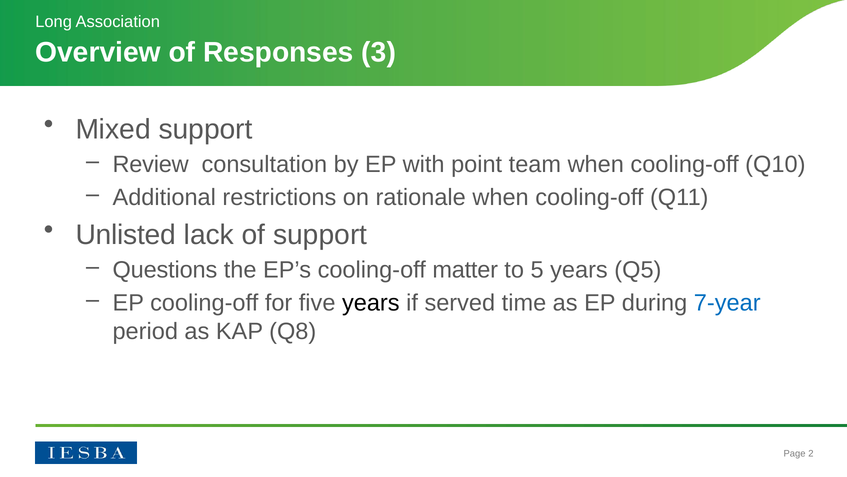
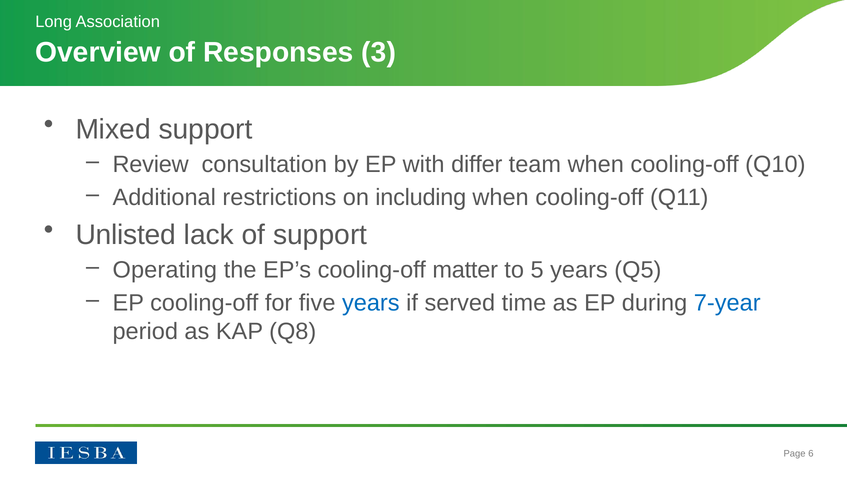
point: point -> differ
rationale: rationale -> including
Questions: Questions -> Operating
years at (371, 303) colour: black -> blue
2: 2 -> 6
